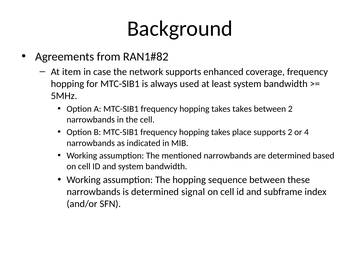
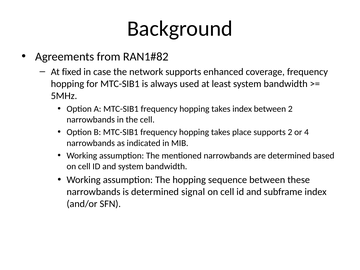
item: item -> fixed
takes takes: takes -> index
